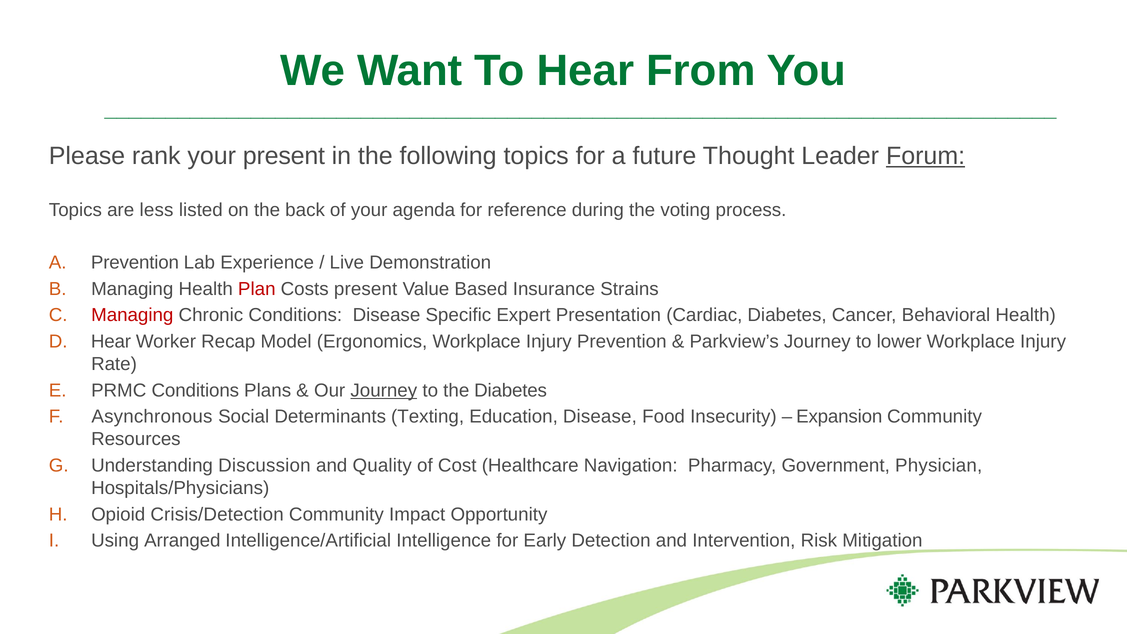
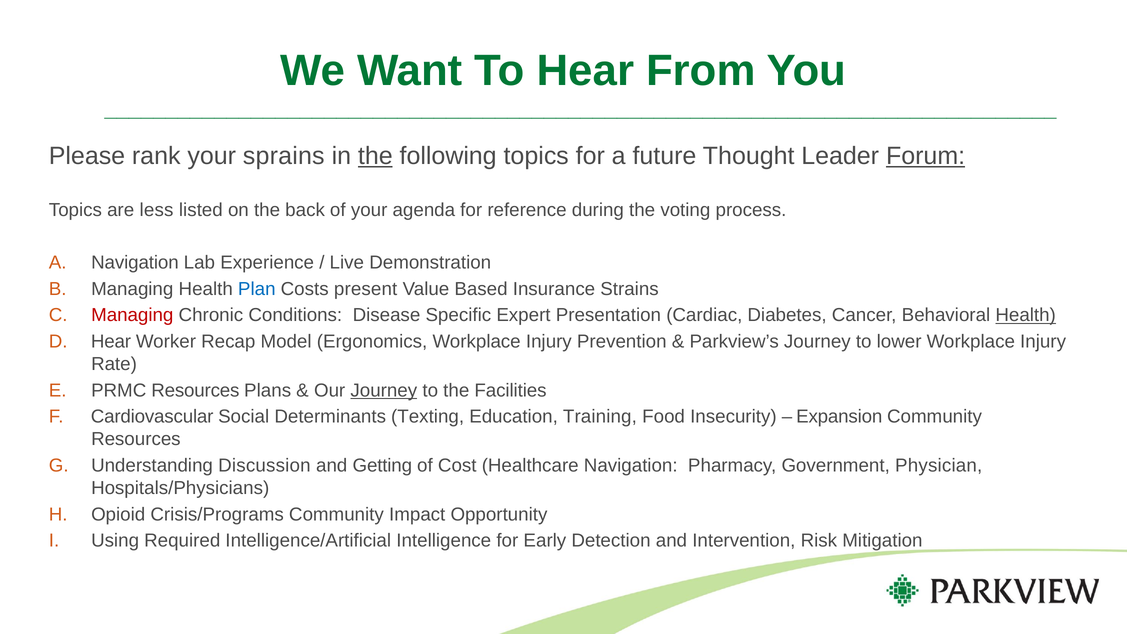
your present: present -> sprains
the at (375, 156) underline: none -> present
A Prevention: Prevention -> Navigation
Plan colour: red -> blue
Health at (1026, 315) underline: none -> present
PRMC Conditions: Conditions -> Resources
the Diabetes: Diabetes -> Facilities
Asynchronous: Asynchronous -> Cardiovascular
Education Disease: Disease -> Training
Quality: Quality -> Getting
Crisis/Detection: Crisis/Detection -> Crisis/Programs
Arranged: Arranged -> Required
